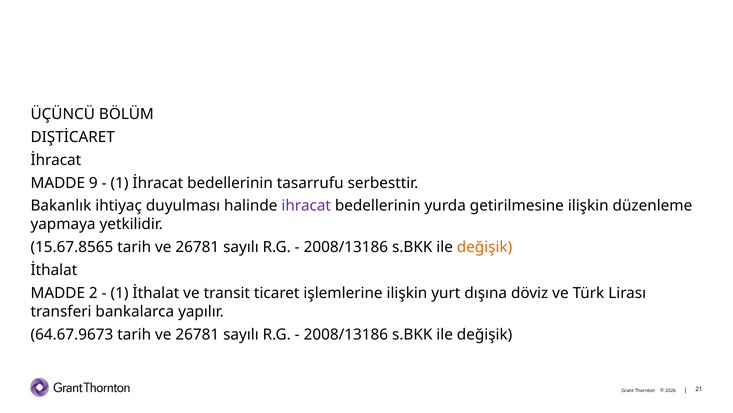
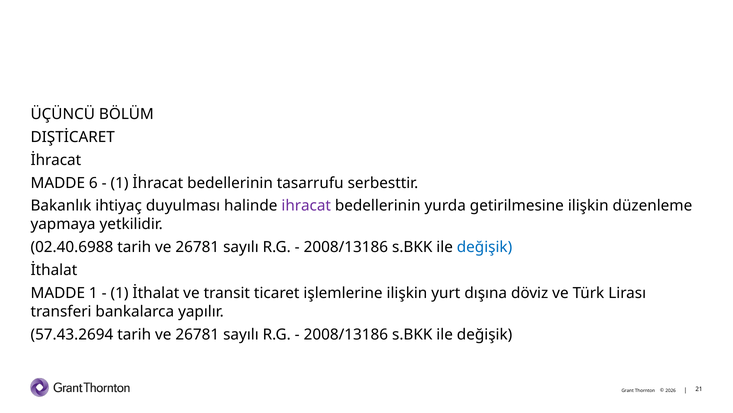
9: 9 -> 6
15.67.8565: 15.67.8565 -> 02.40.6988
değişik at (485, 247) colour: orange -> blue
MADDE 2: 2 -> 1
64.67.9673: 64.67.9673 -> 57.43.2694
